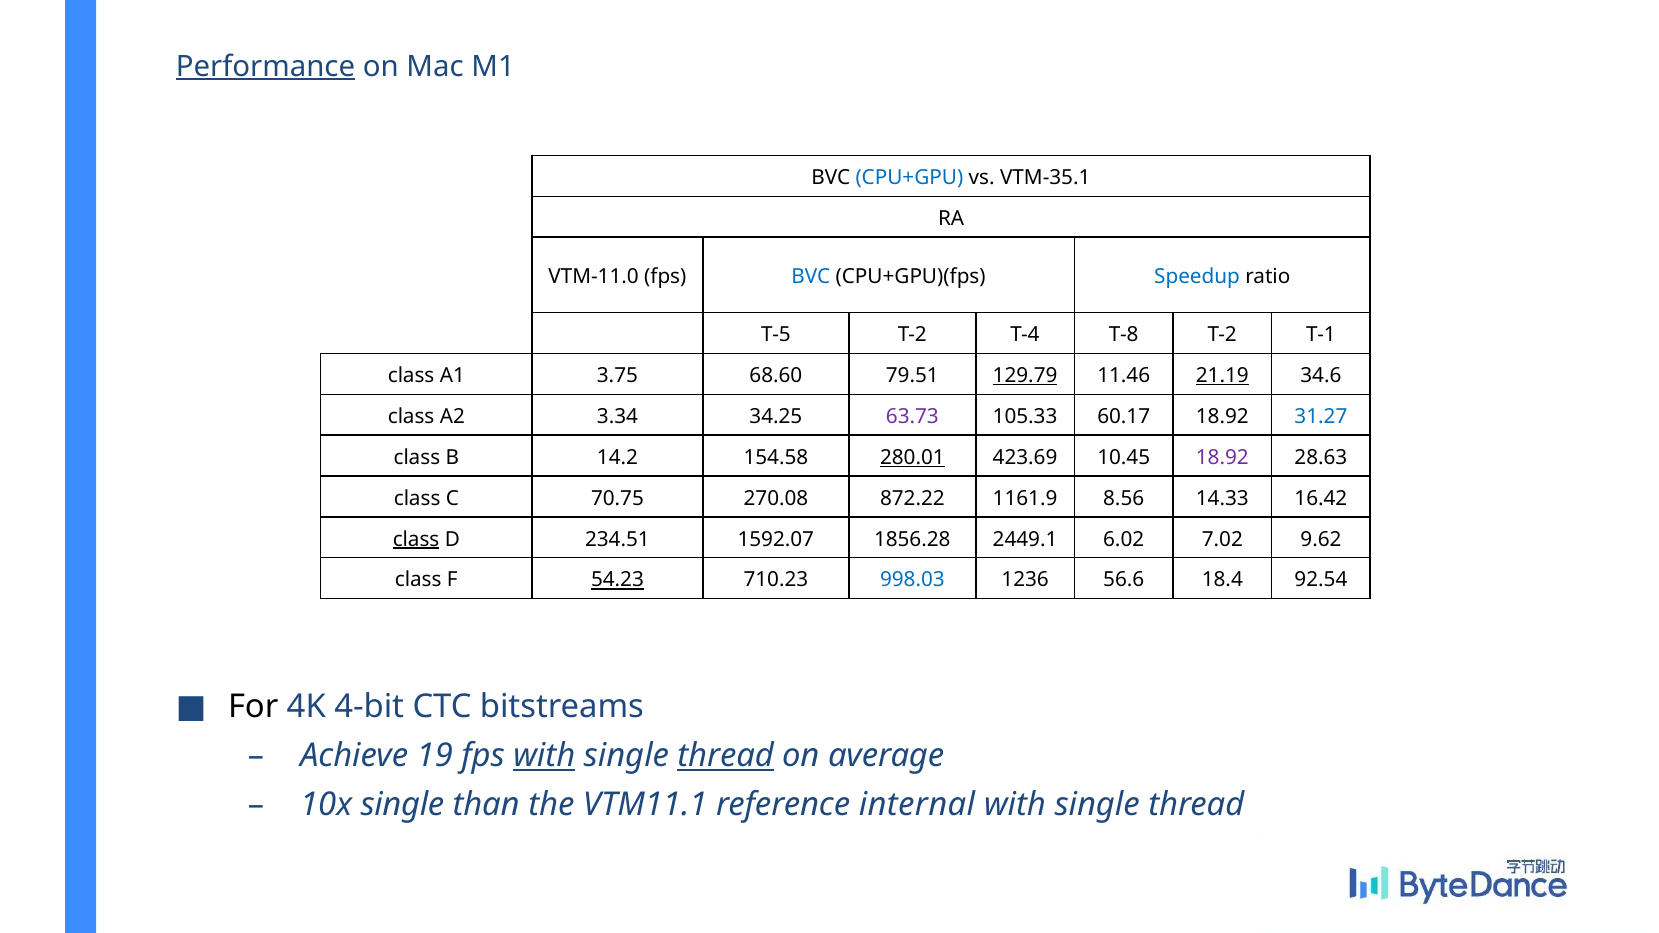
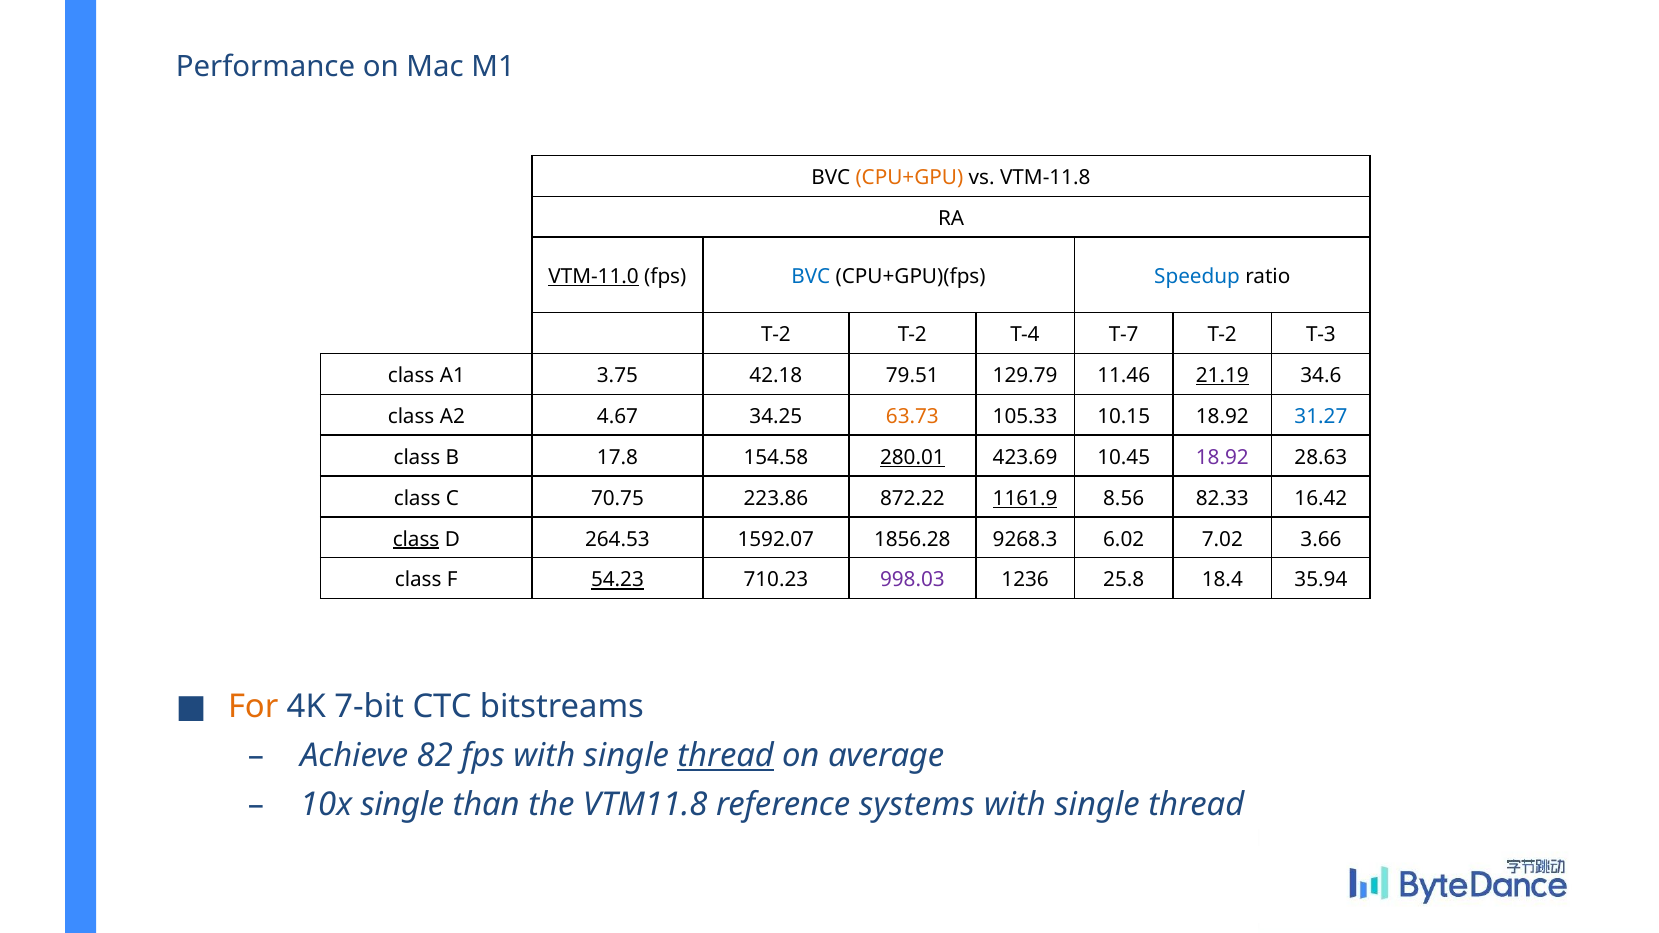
Performance underline: present -> none
CPU+GPU colour: blue -> orange
VTM-35.1: VTM-35.1 -> VTM-11.8
VTM-11.0 underline: none -> present
T-5 at (776, 335): T-5 -> T-2
T-8: T-8 -> T-7
T-1: T-1 -> T-3
68.60: 68.60 -> 42.18
129.79 underline: present -> none
3.34: 3.34 -> 4.67
63.73 colour: purple -> orange
60.17: 60.17 -> 10.15
14.2: 14.2 -> 17.8
270.08: 270.08 -> 223.86
1161.9 underline: none -> present
14.33: 14.33 -> 82.33
234.51: 234.51 -> 264.53
2449.1: 2449.1 -> 9268.3
9.62: 9.62 -> 3.66
998.03 colour: blue -> purple
56.6: 56.6 -> 25.8
92.54: 92.54 -> 35.94
For colour: black -> orange
4-bit: 4-bit -> 7-bit
19: 19 -> 82
with at (544, 756) underline: present -> none
VTM11.1: VTM11.1 -> VTM11.8
internal: internal -> systems
